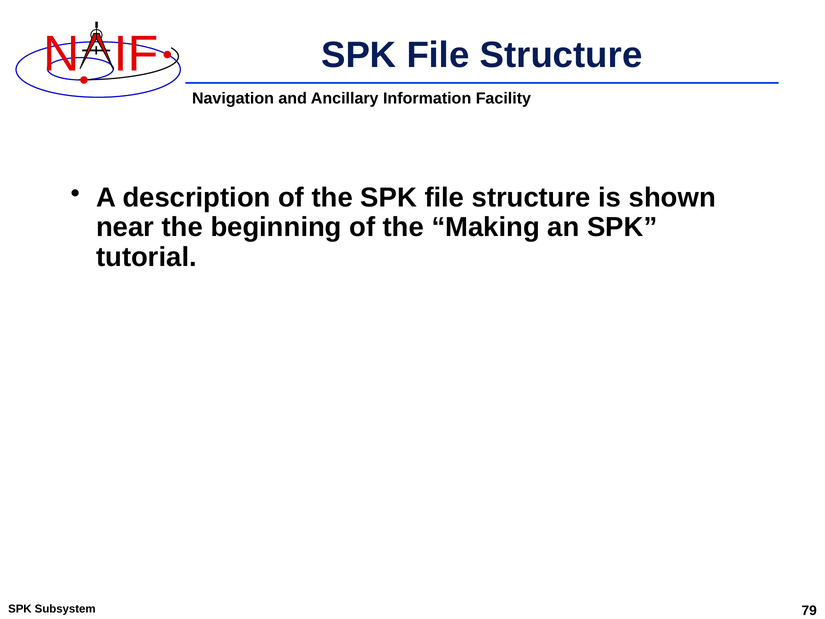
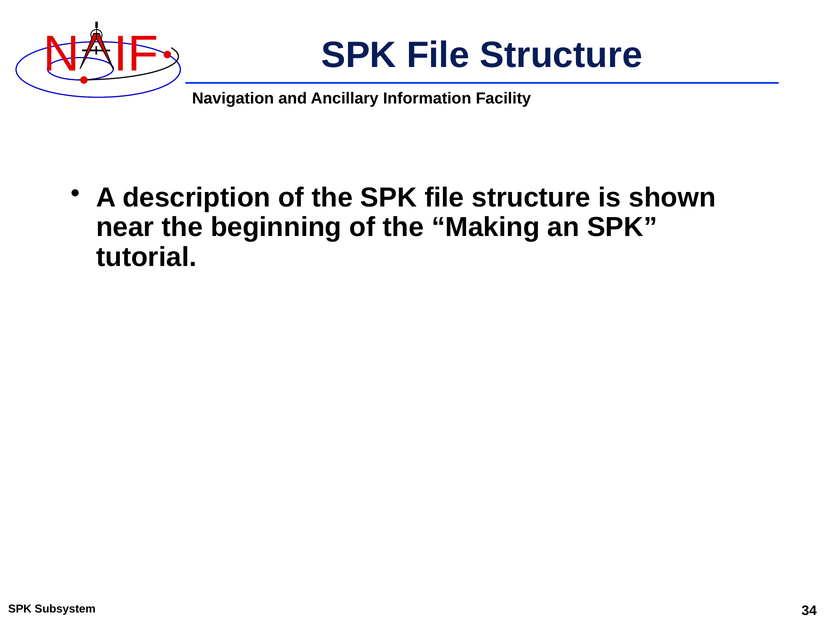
79: 79 -> 34
